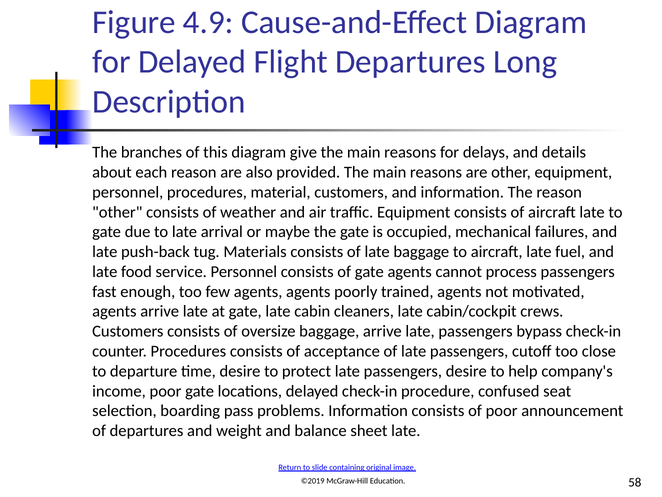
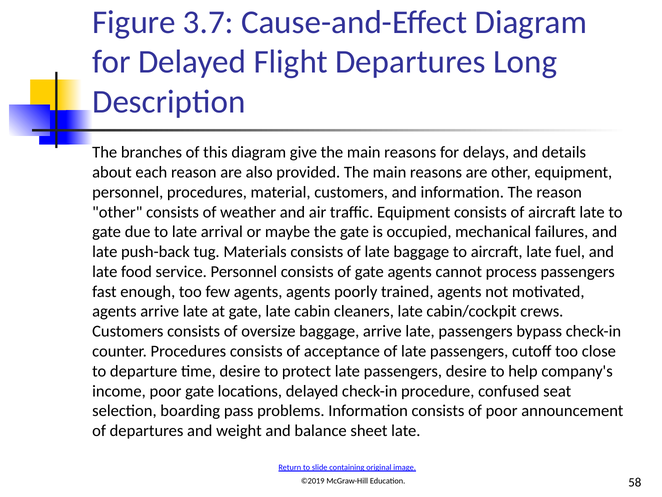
4.9: 4.9 -> 3.7
